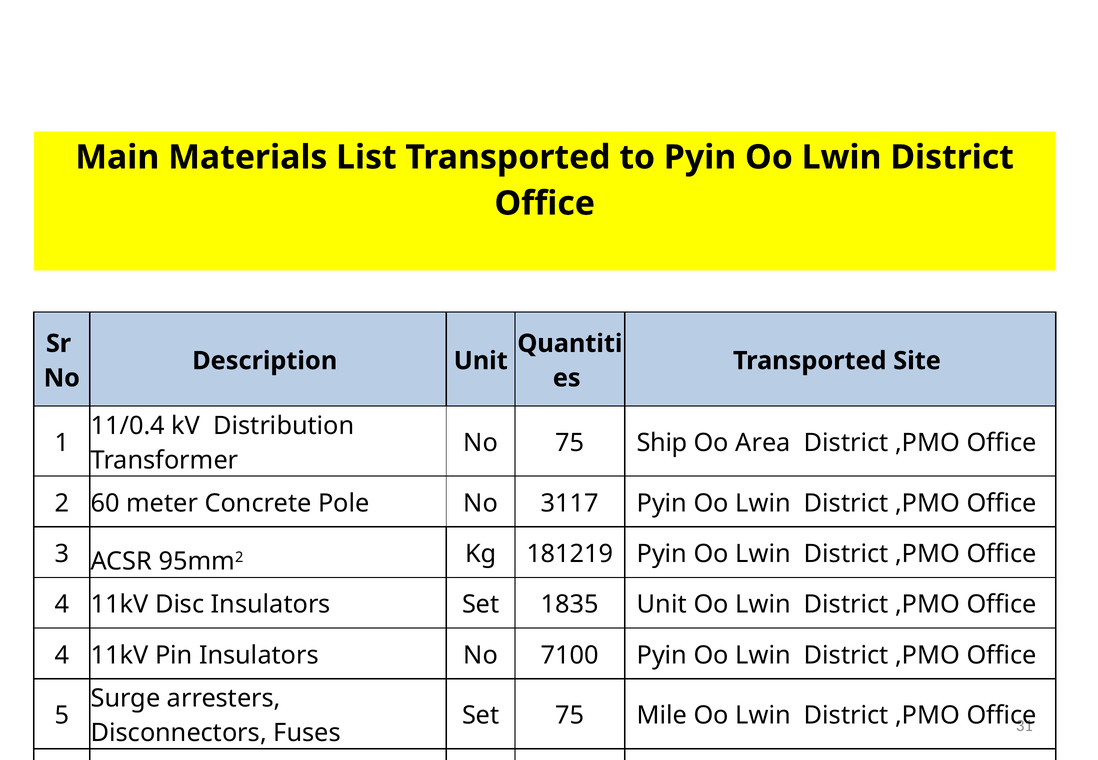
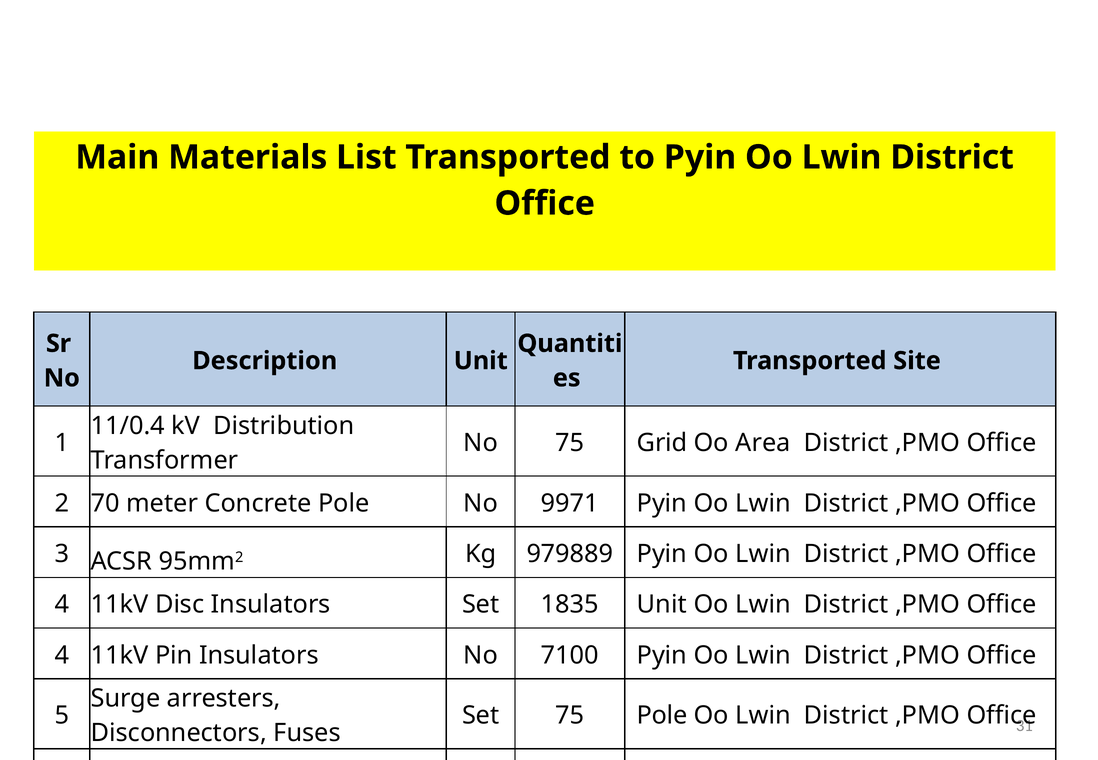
Ship: Ship -> Grid
60: 60 -> 70
3117: 3117 -> 9971
181219: 181219 -> 979889
75 Mile: Mile -> Pole
